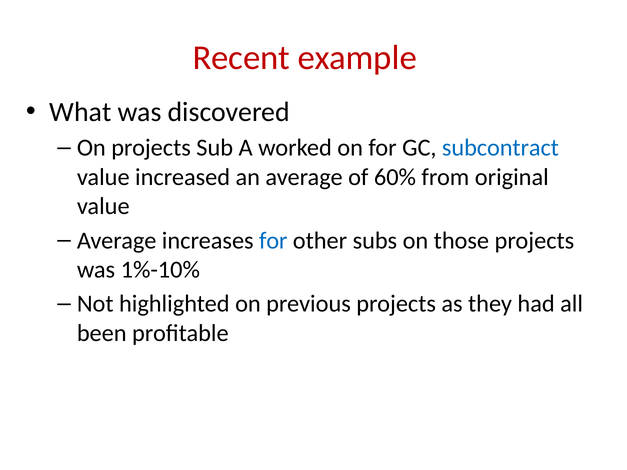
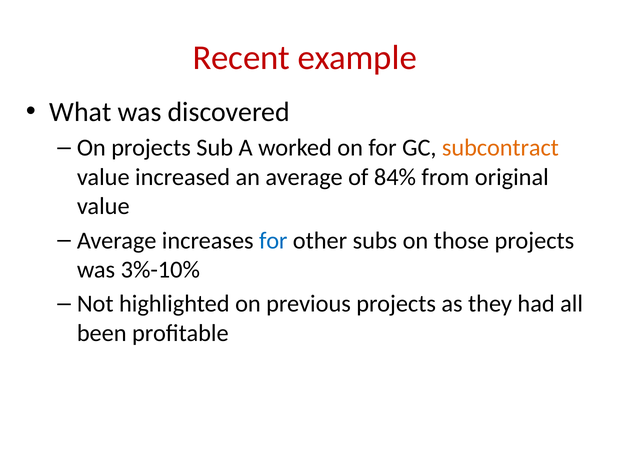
subcontract colour: blue -> orange
60%: 60% -> 84%
1%-10%: 1%-10% -> 3%-10%
